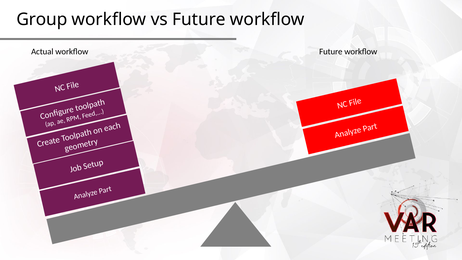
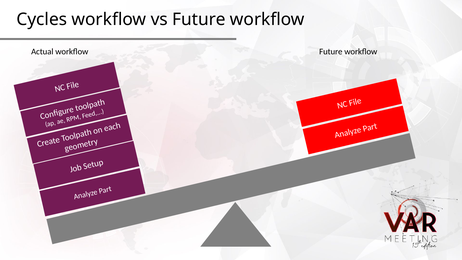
Group: Group -> Cycles
